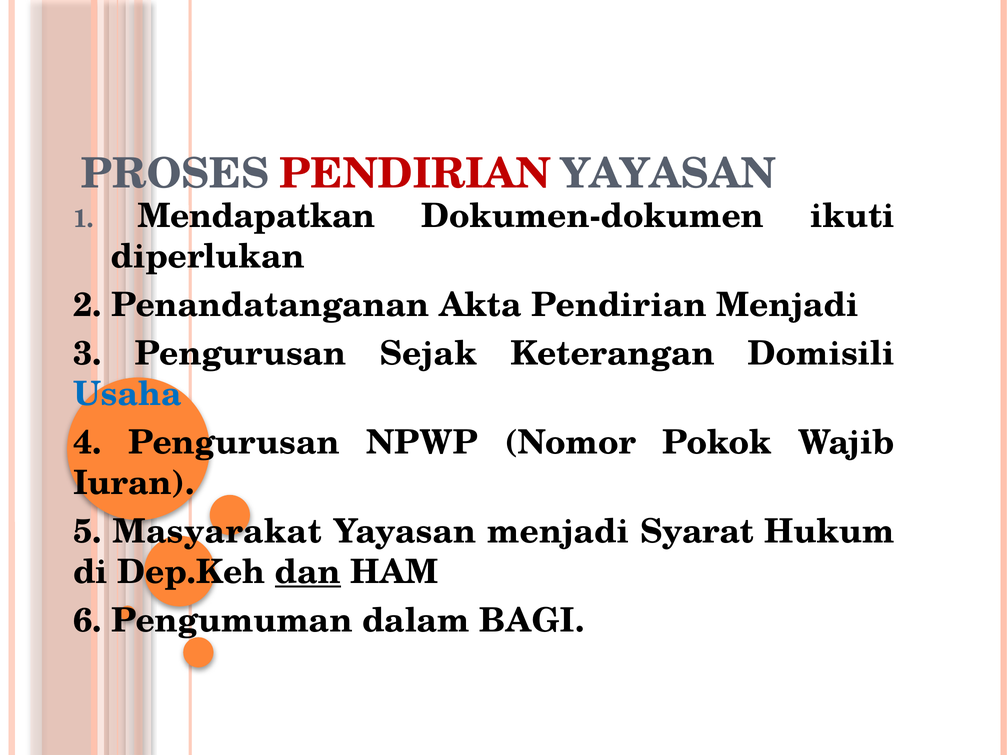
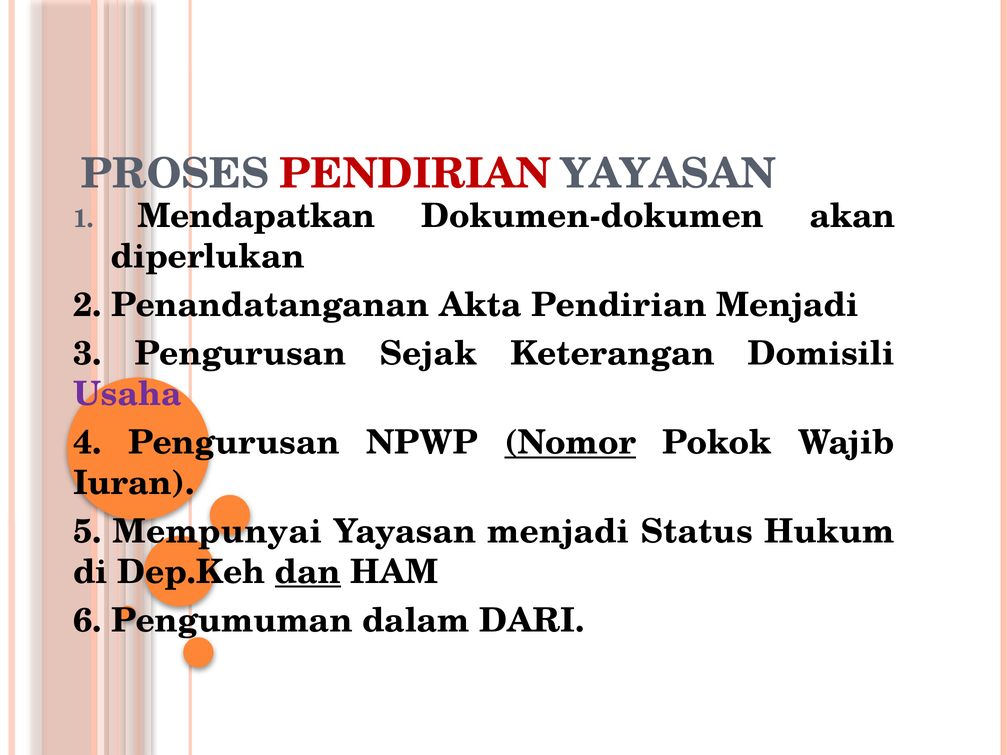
ikuti: ikuti -> akan
Usaha colour: blue -> purple
Nomor underline: none -> present
Masyarakat: Masyarakat -> Mempunyai
Syarat: Syarat -> Status
BAGI: BAGI -> DARI
